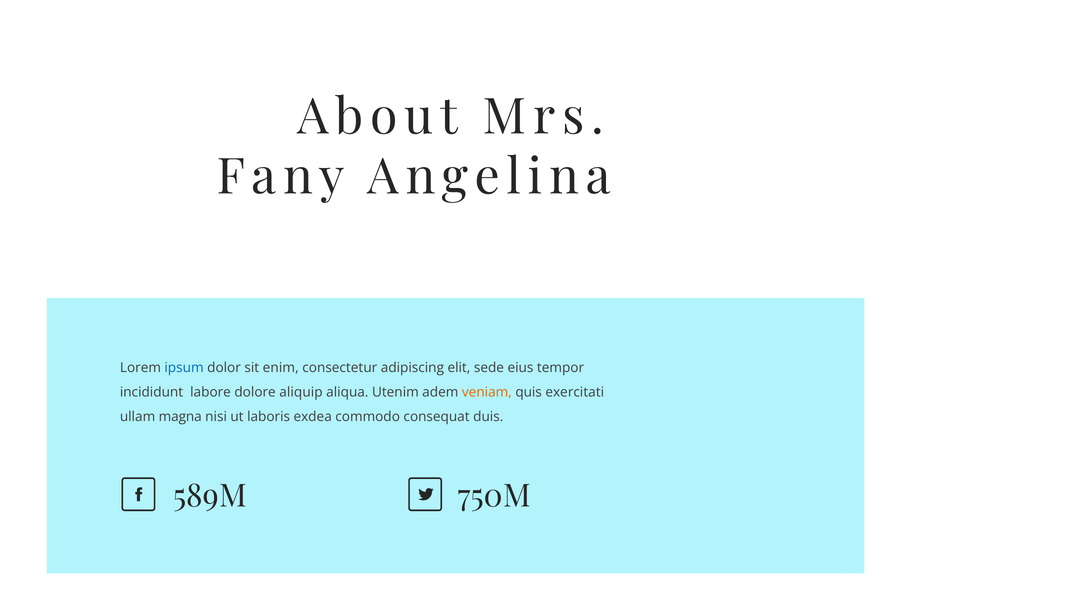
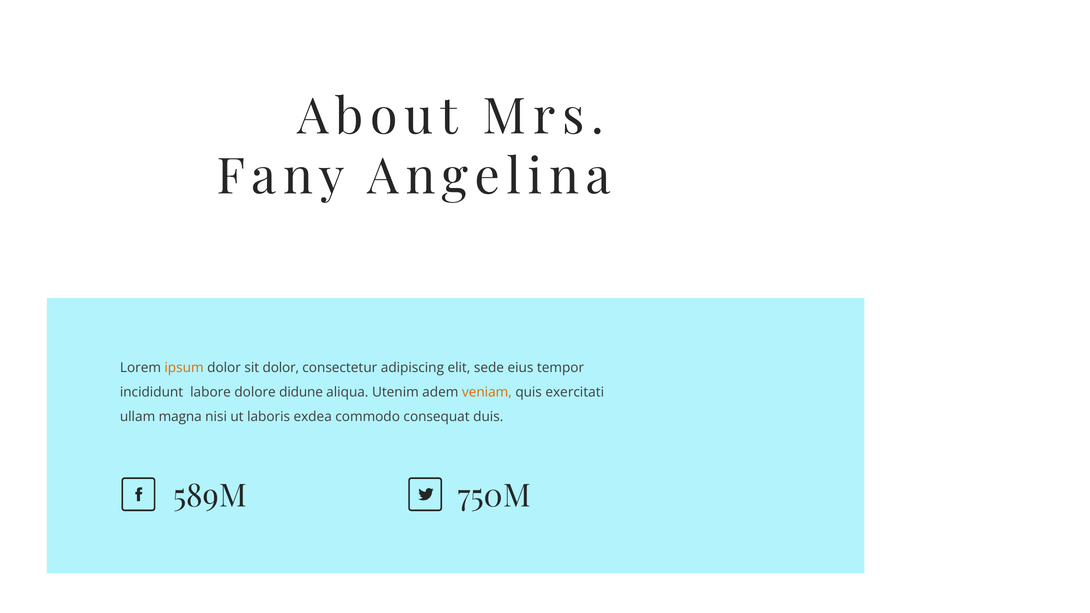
ipsum colour: blue -> orange
sit enim: enim -> dolor
aliquip: aliquip -> didune
